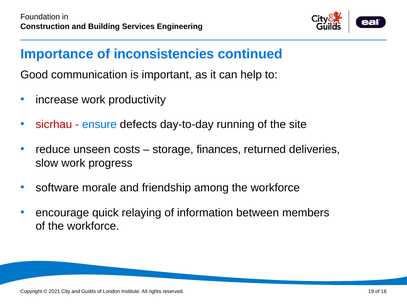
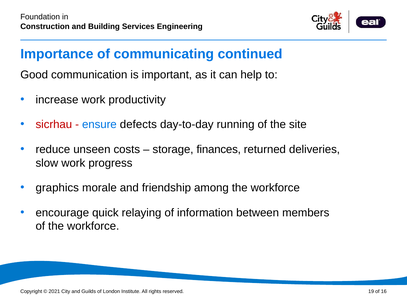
inconsistencies: inconsistencies -> communicating
software: software -> graphics
